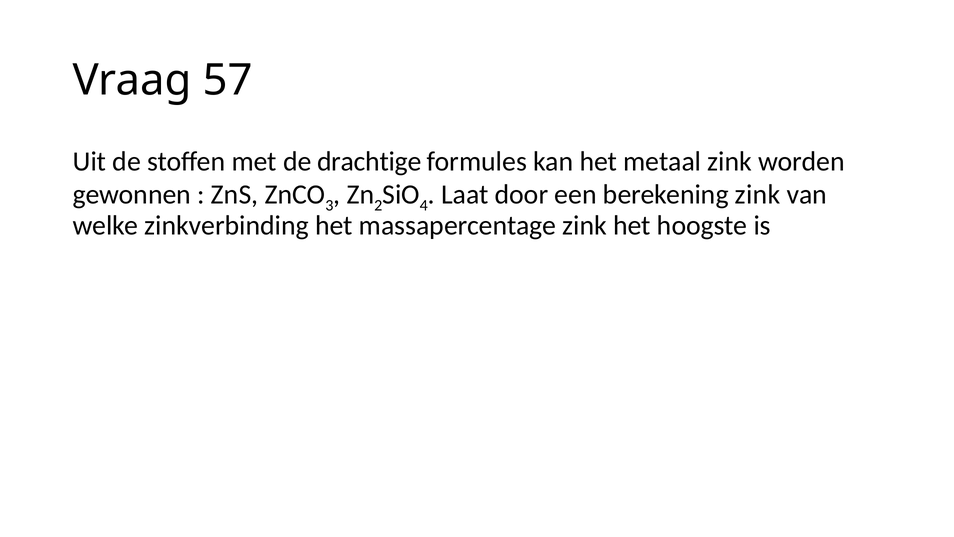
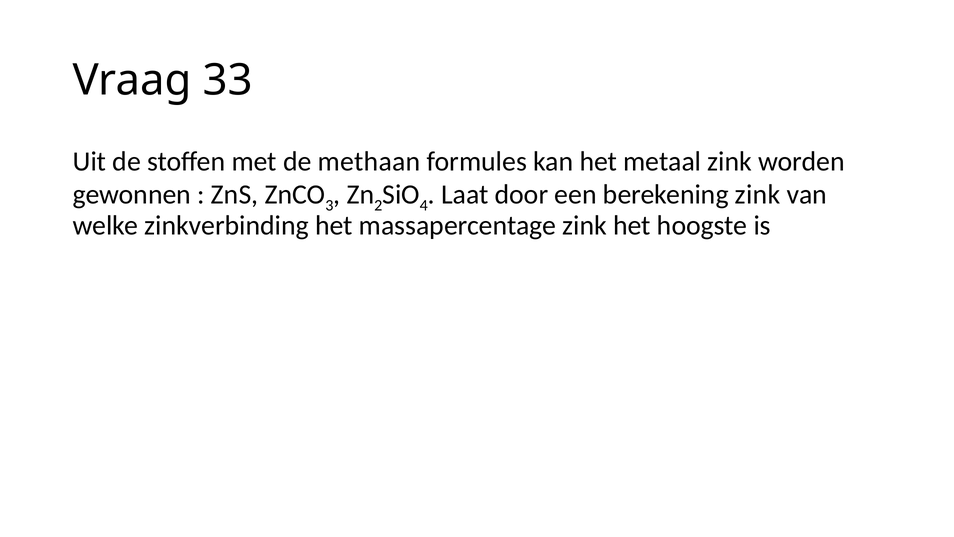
57: 57 -> 33
drachtige: drachtige -> methaan
